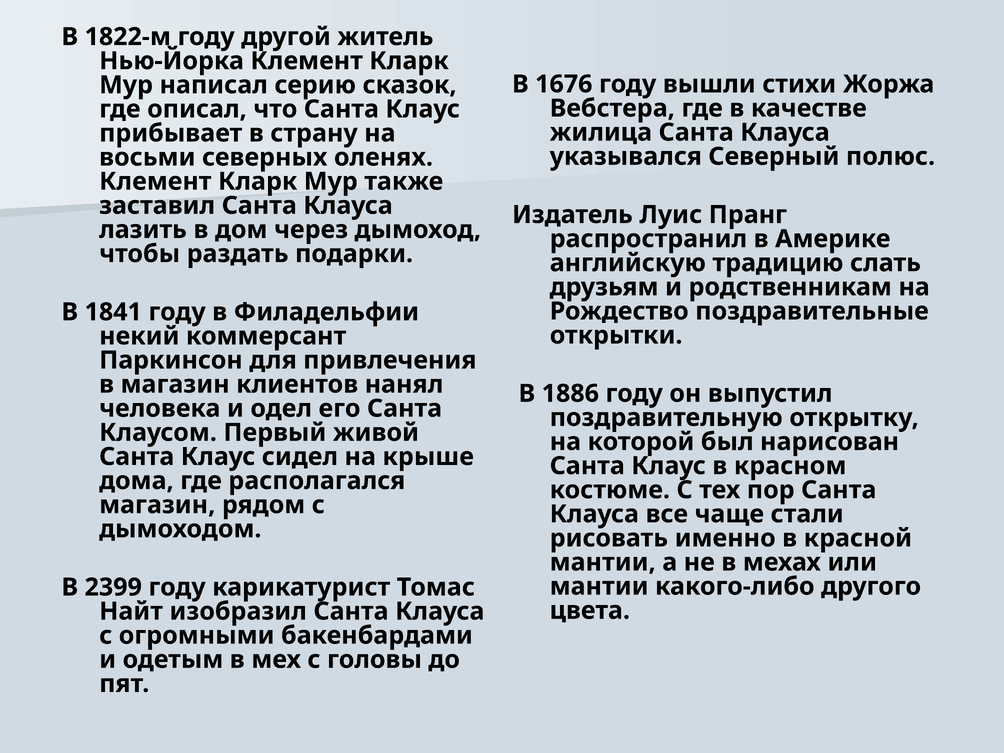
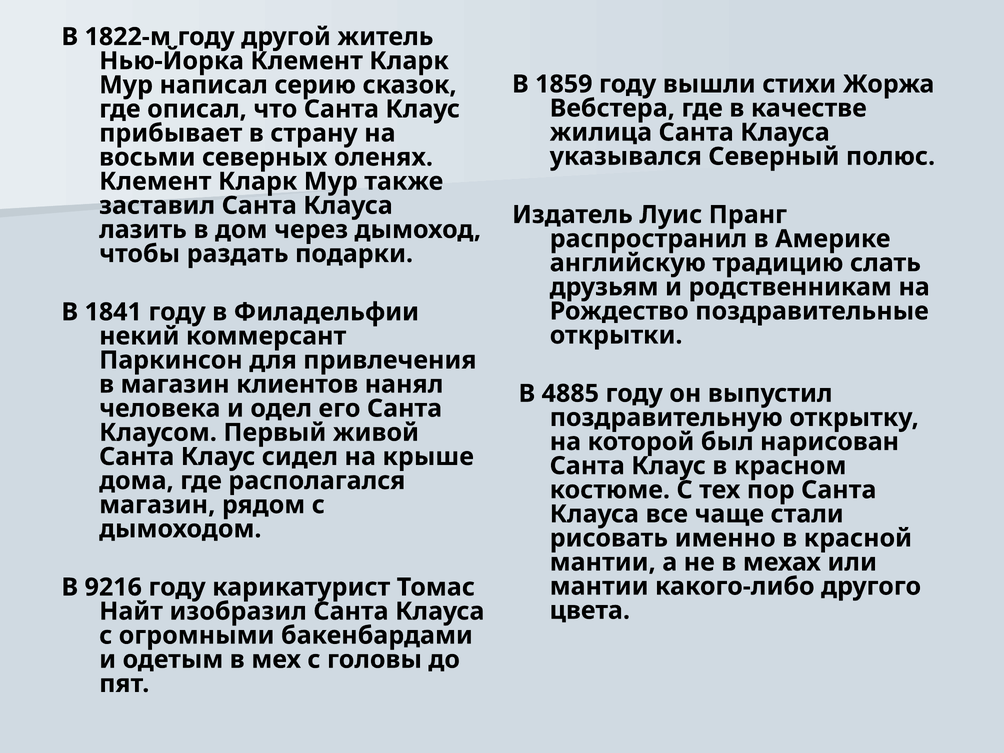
1676: 1676 -> 1859
1886: 1886 -> 4885
2399: 2399 -> 9216
